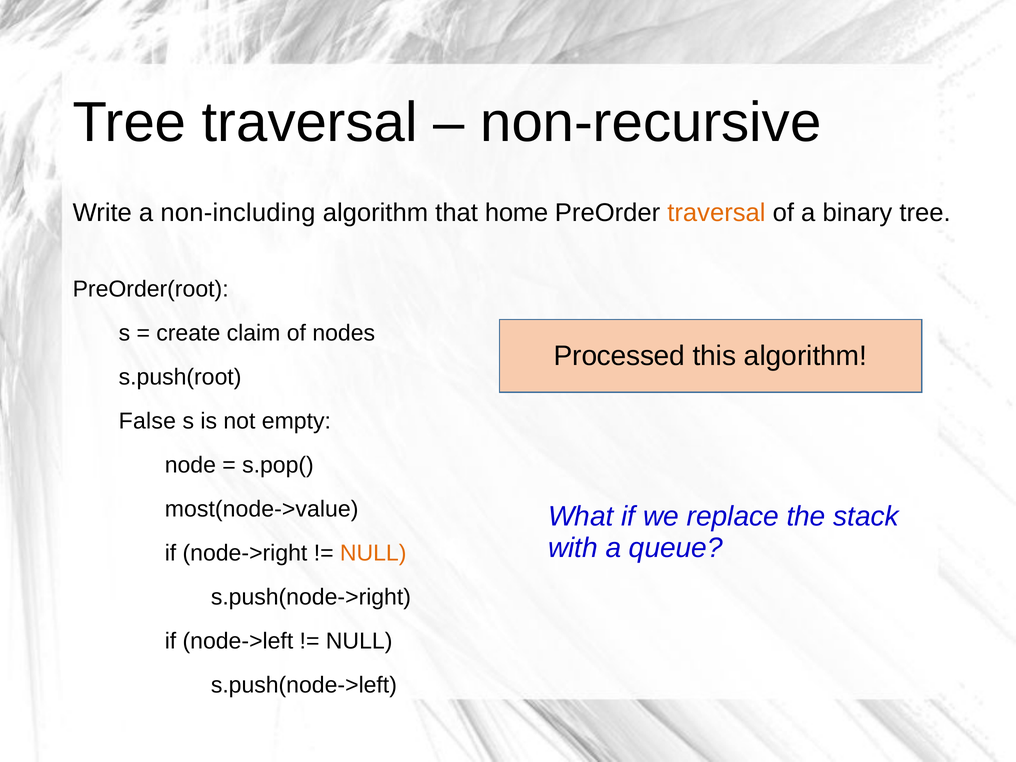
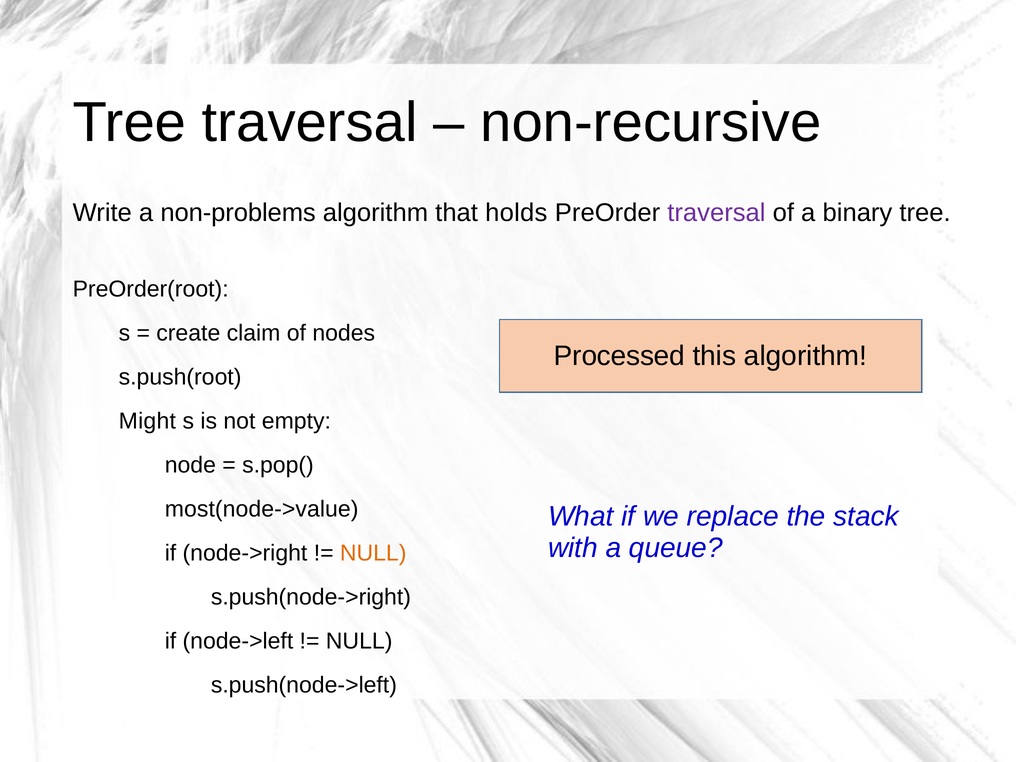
non-including: non-including -> non-problems
home: home -> holds
traversal at (716, 213) colour: orange -> purple
False: False -> Might
